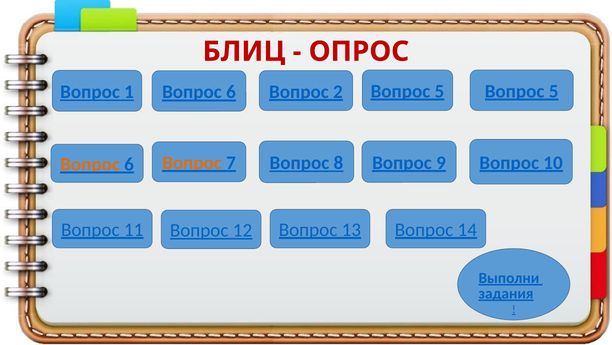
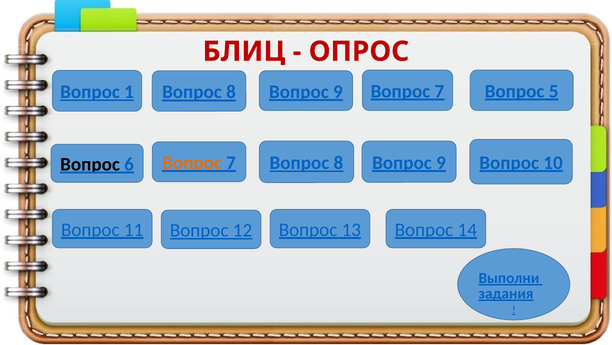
5 at (439, 91): 5 -> 7
6 at (231, 92): 6 -> 8
2 at (338, 92): 2 -> 9
Вопрос at (90, 164) colour: orange -> black
